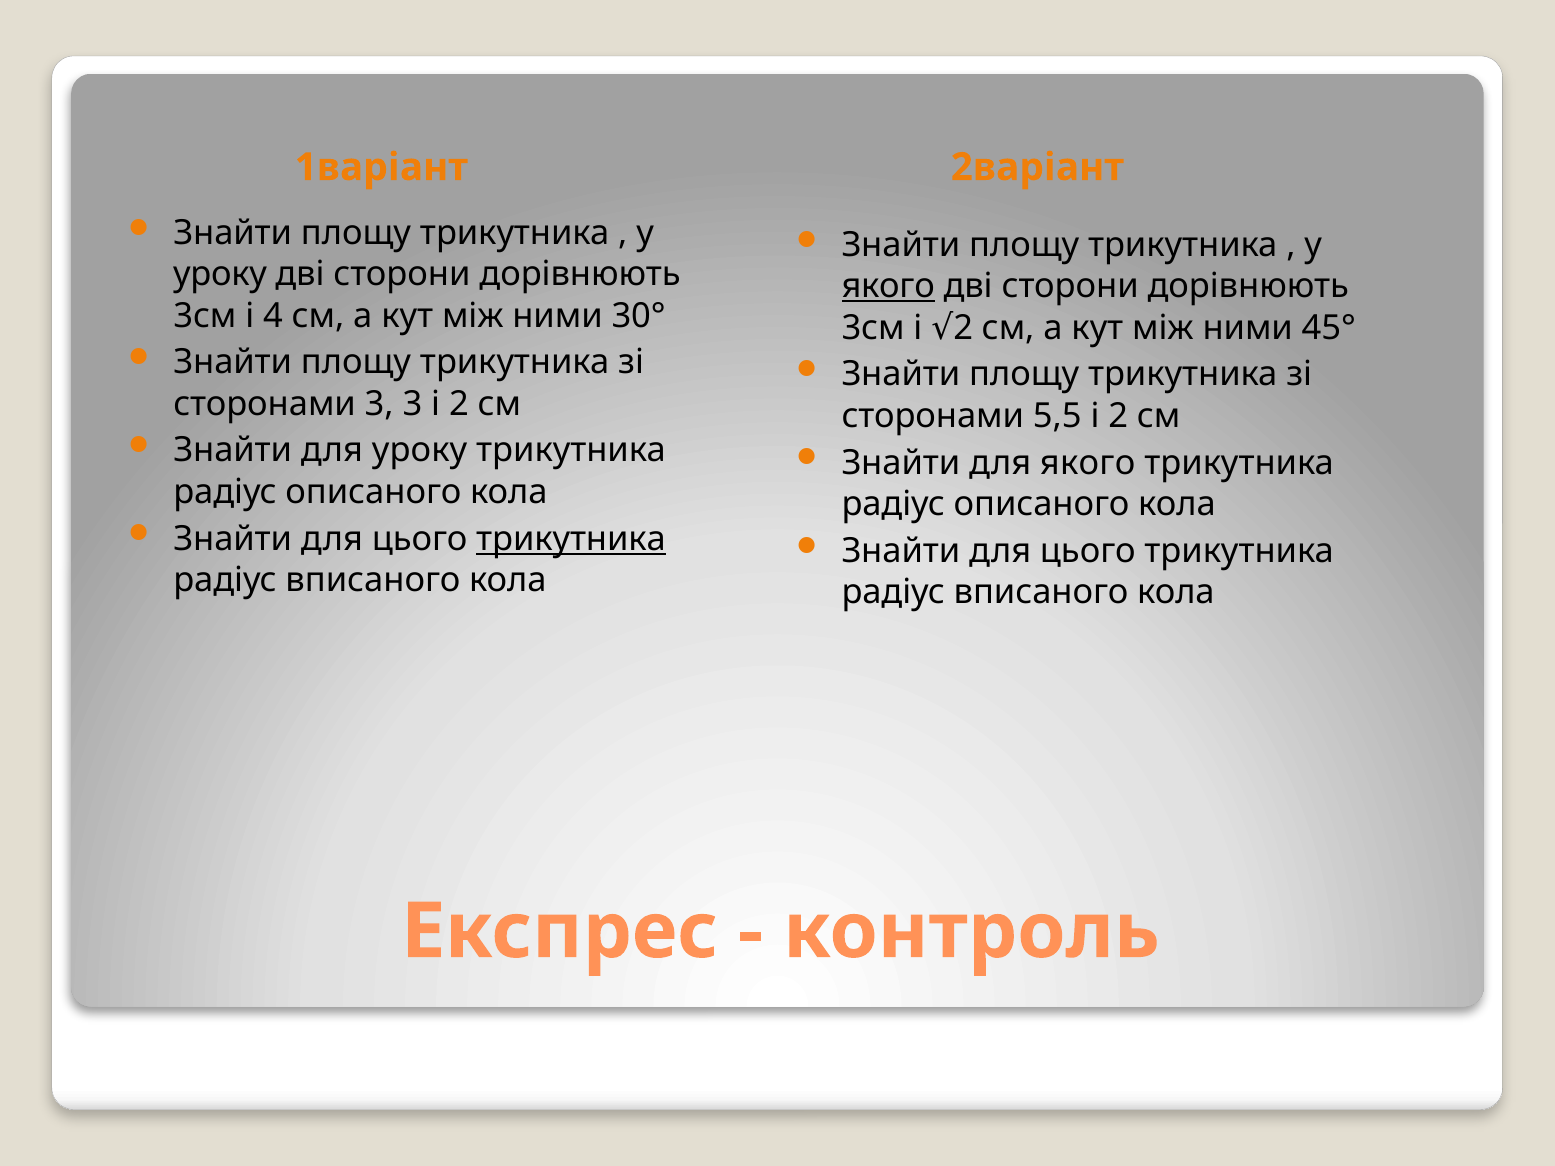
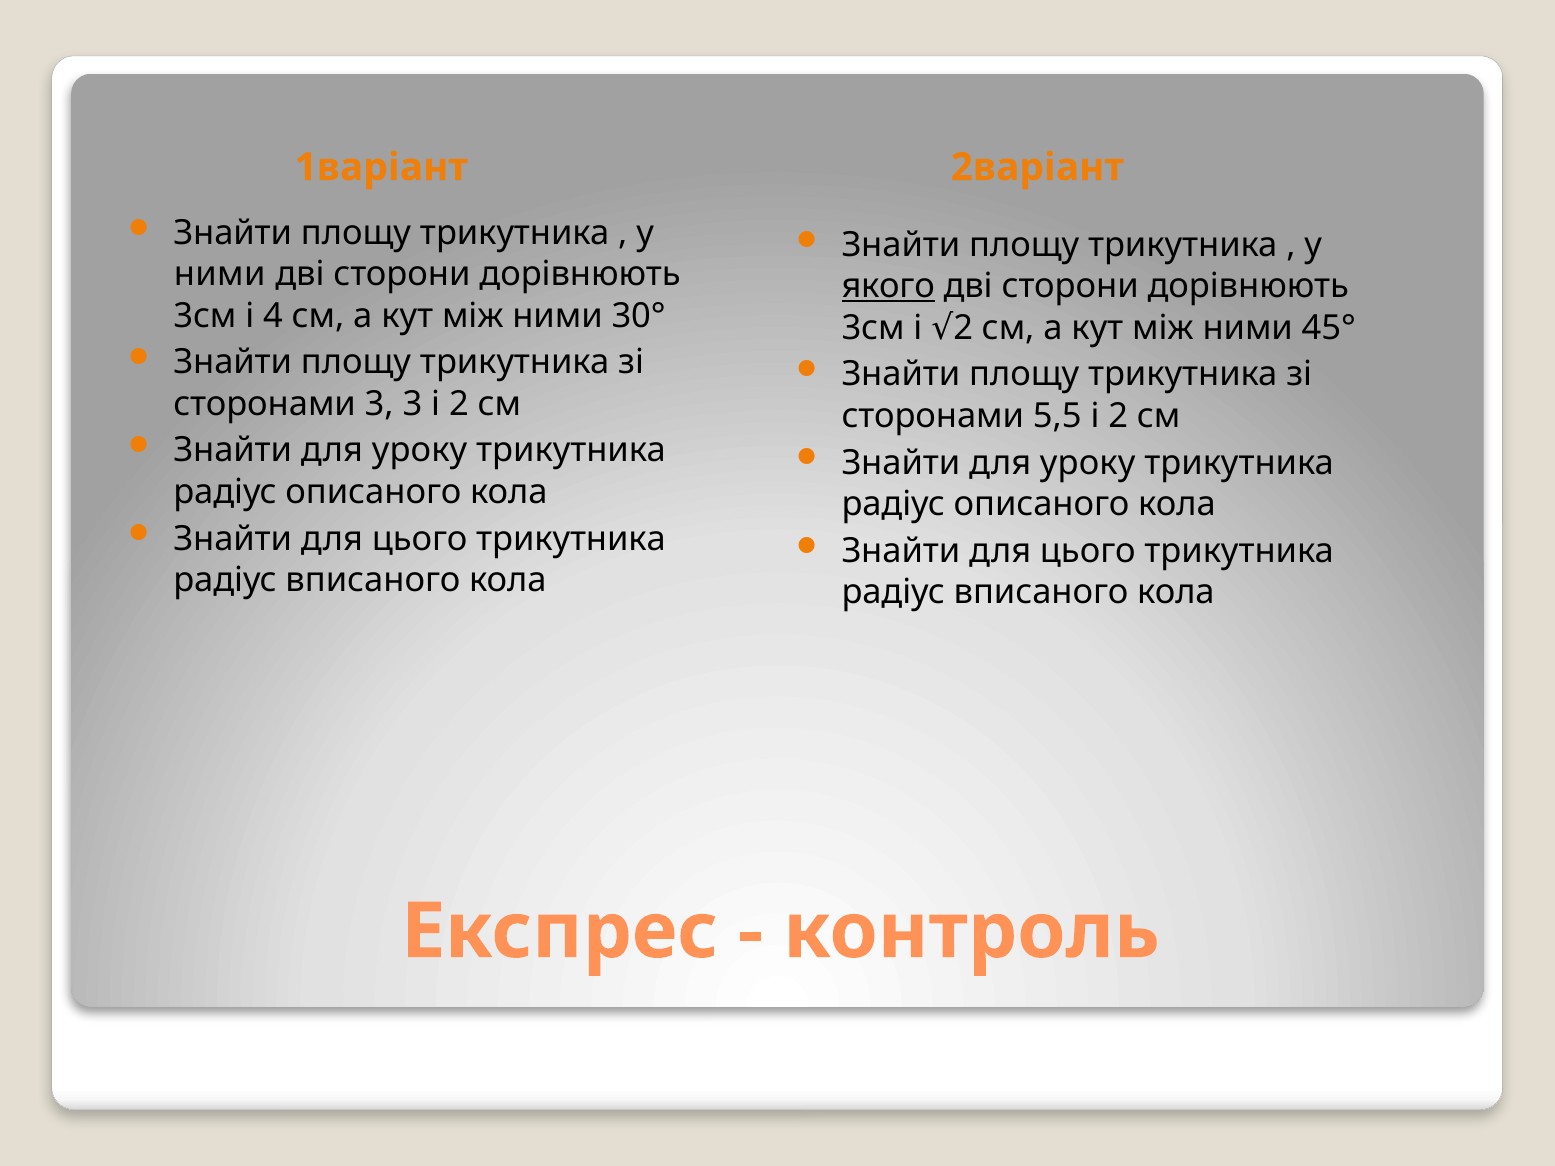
уроку at (220, 274): уроку -> ними
якого at (1088, 463): якого -> уроку
трикутника at (571, 539) underline: present -> none
